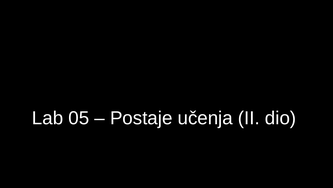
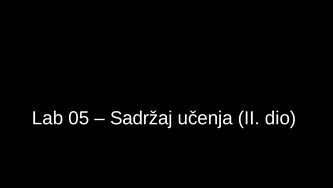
Postaje: Postaje -> Sadržaj
